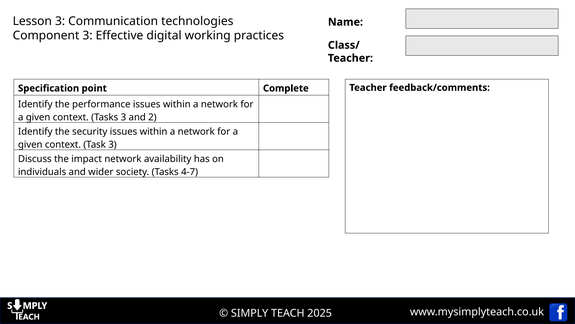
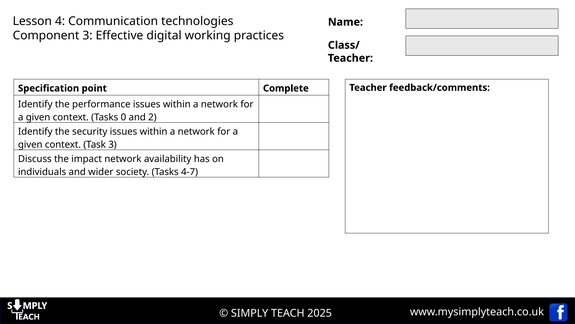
Lesson 3: 3 -> 4
Tasks 3: 3 -> 0
